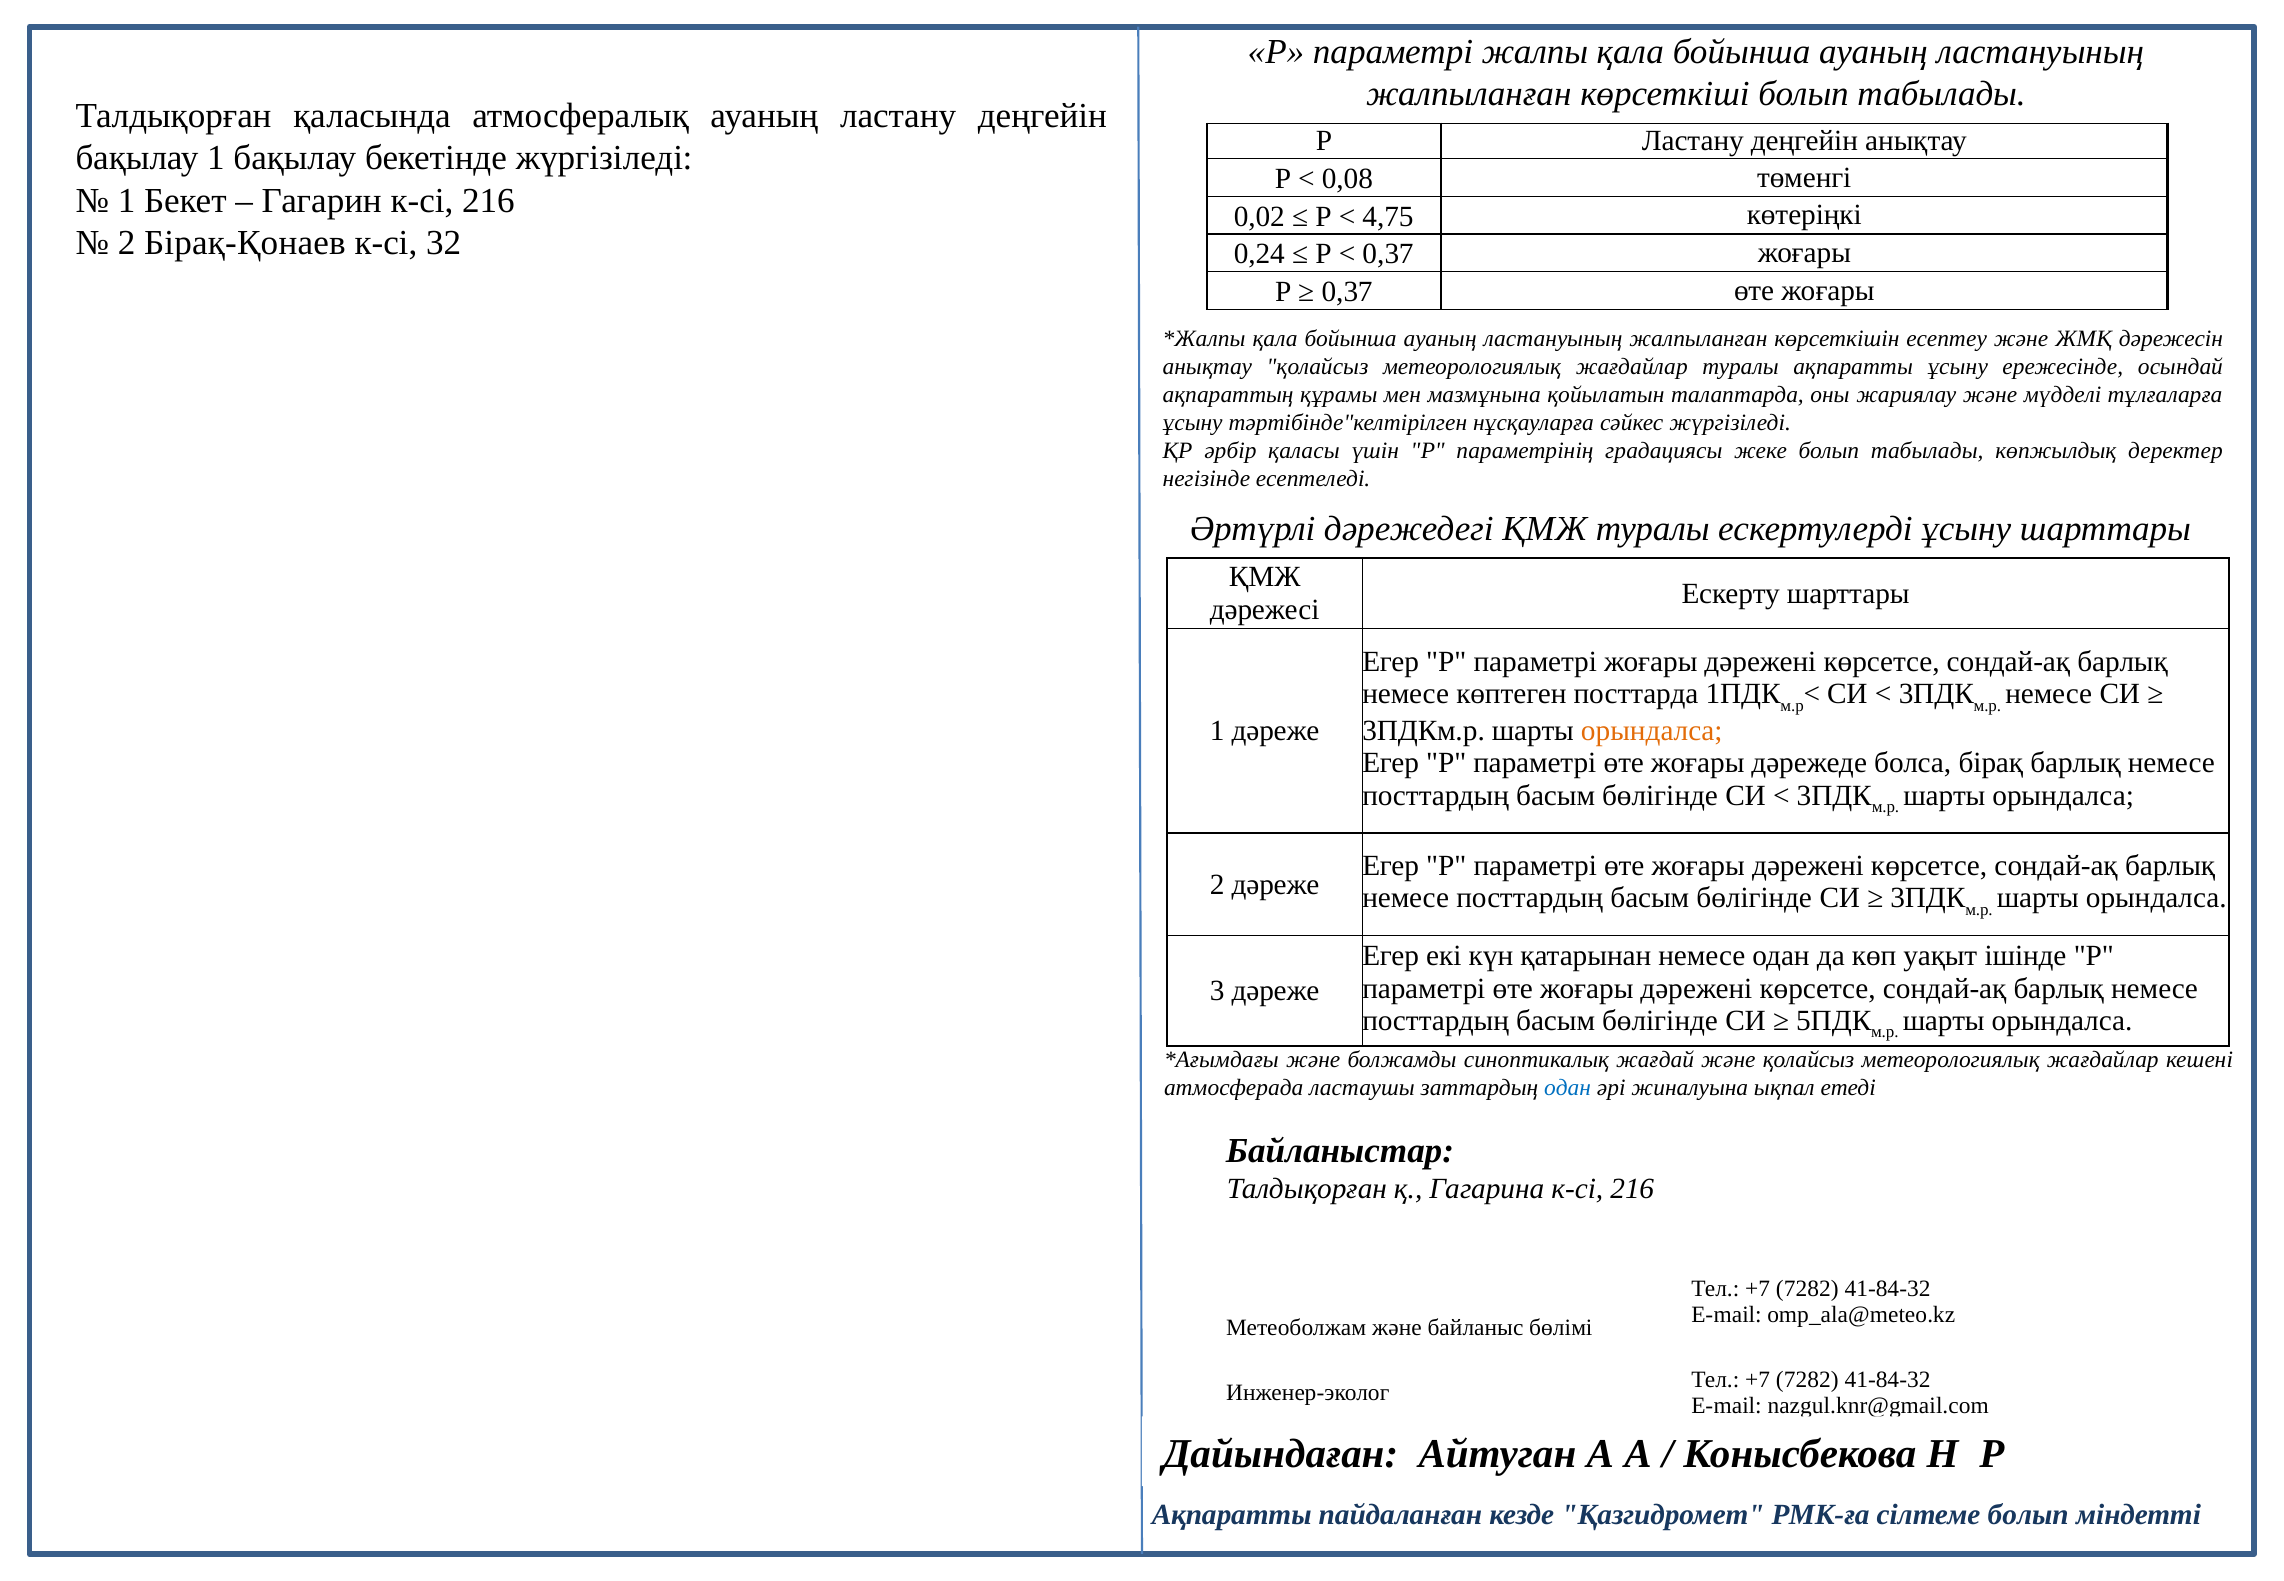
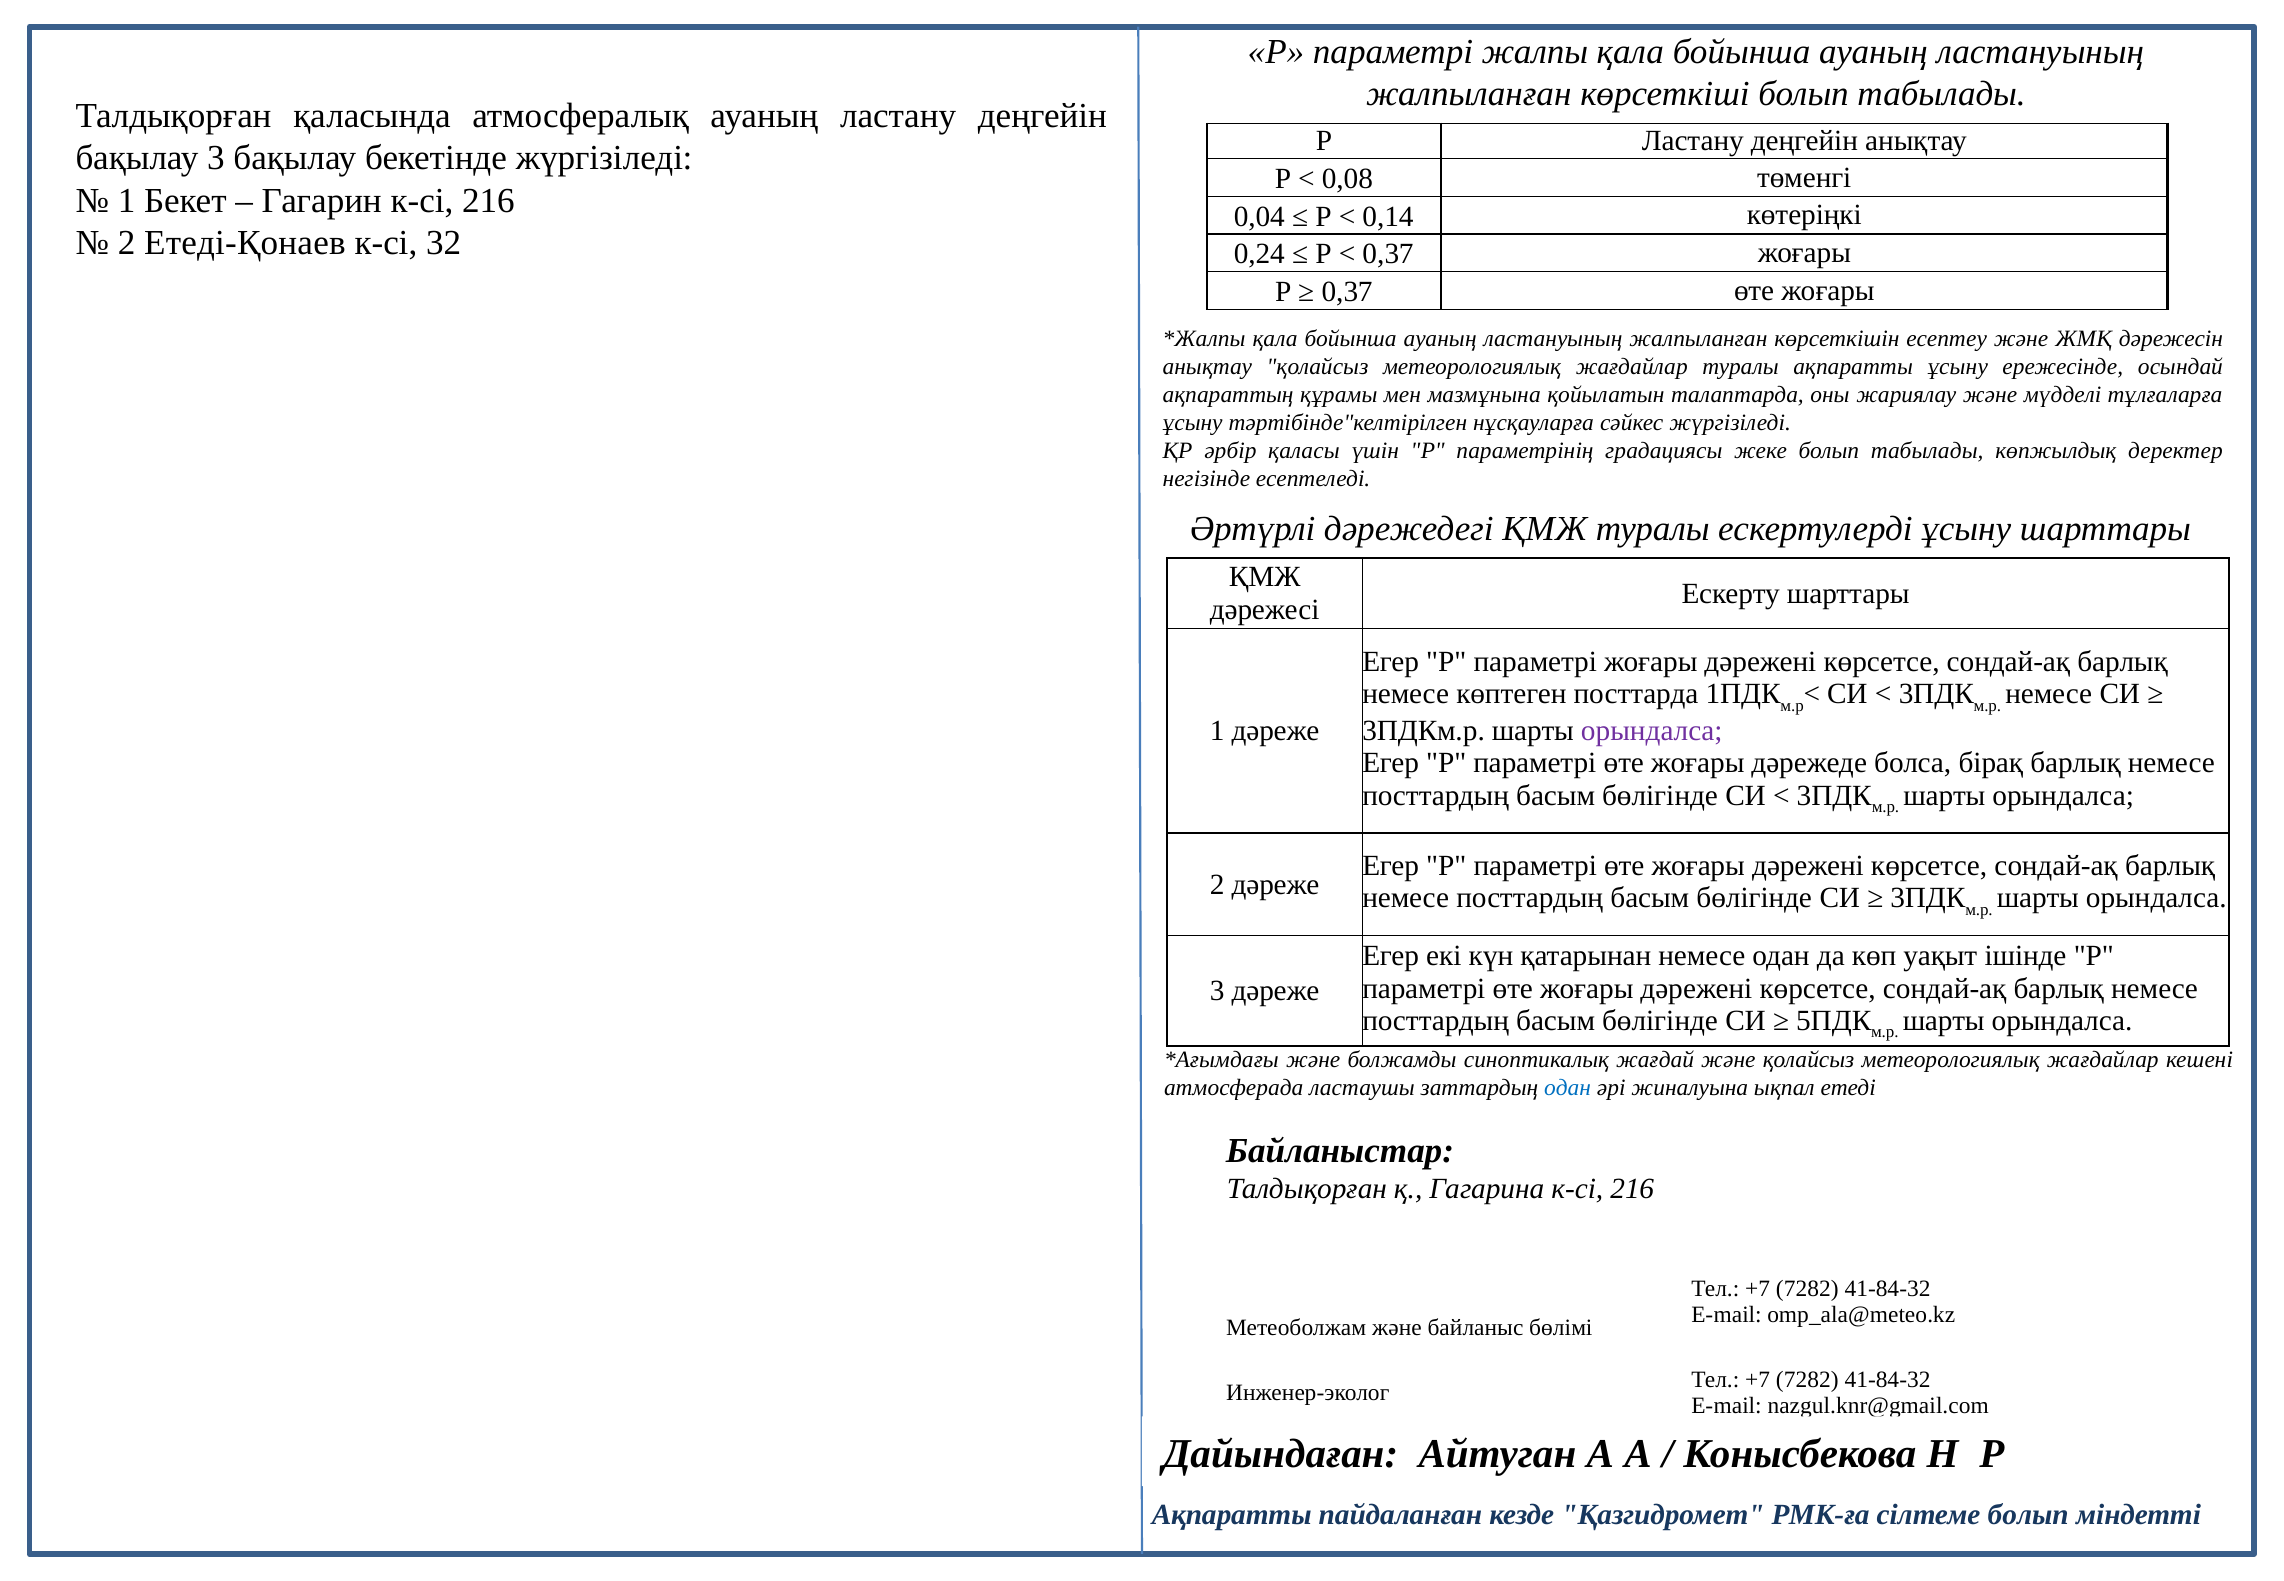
бақылау 1: 1 -> 3
0,02: 0,02 -> 0,04
4,75: 4,75 -> 0,14
Бірақ-Қонаев: Бірақ-Қонаев -> Етеді-Қонаев
орындалса at (1652, 731) colour: orange -> purple
